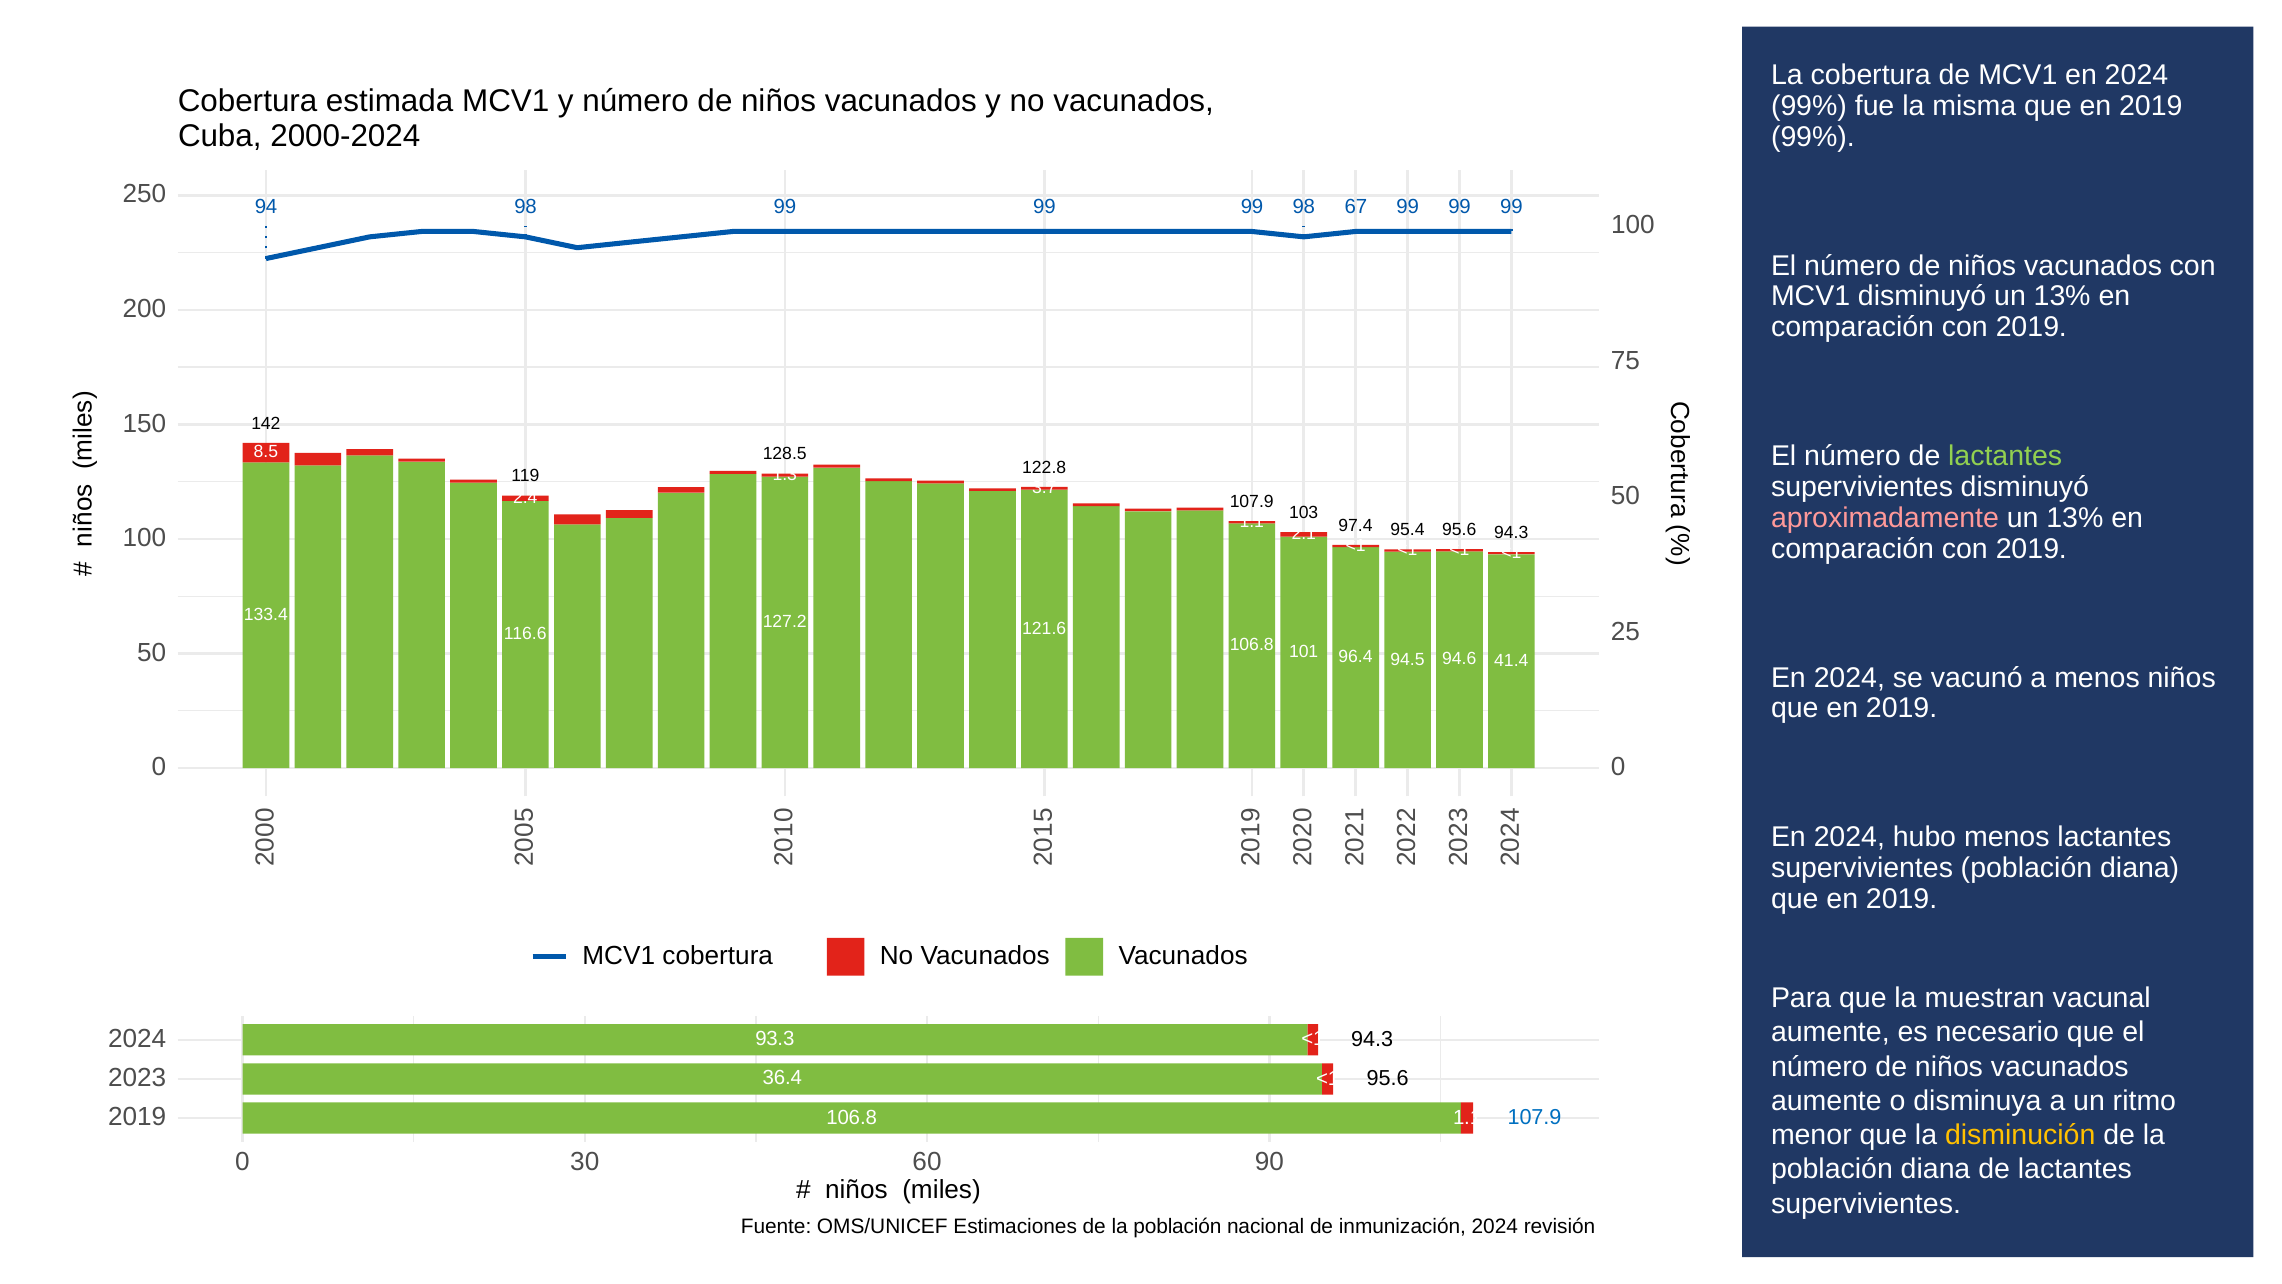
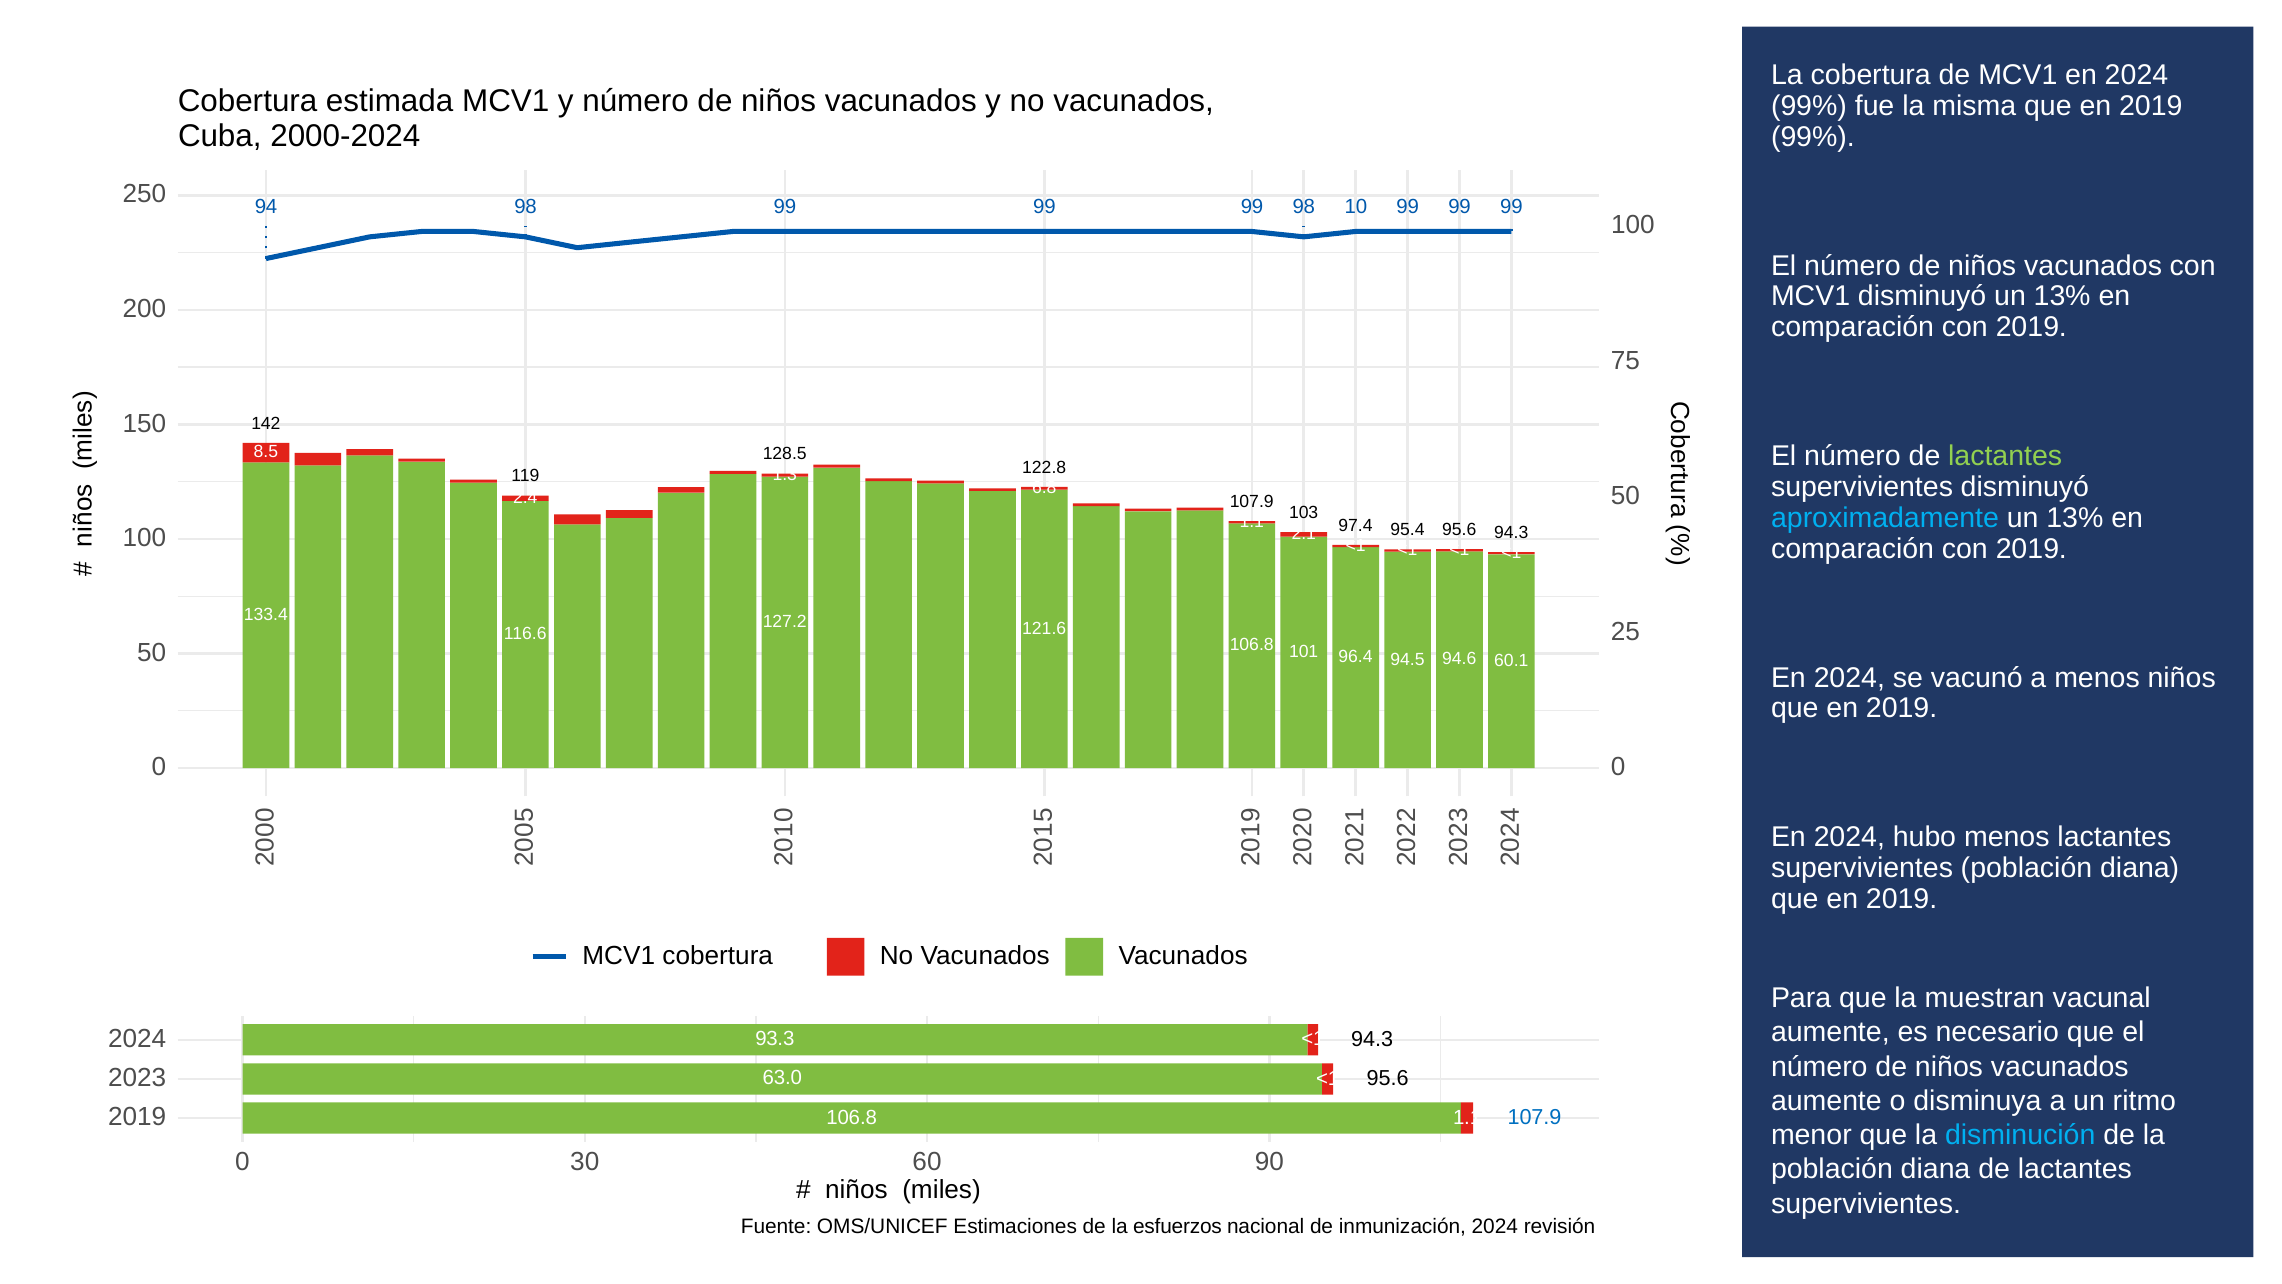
67: 67 -> 10
3.7: 3.7 -> 6.8
aproximadamente colour: pink -> light blue
41.4: 41.4 -> 60.1
36.4: 36.4 -> 63.0
disminución colour: yellow -> light blue
Estimaciones de la población: población -> esfuerzos
